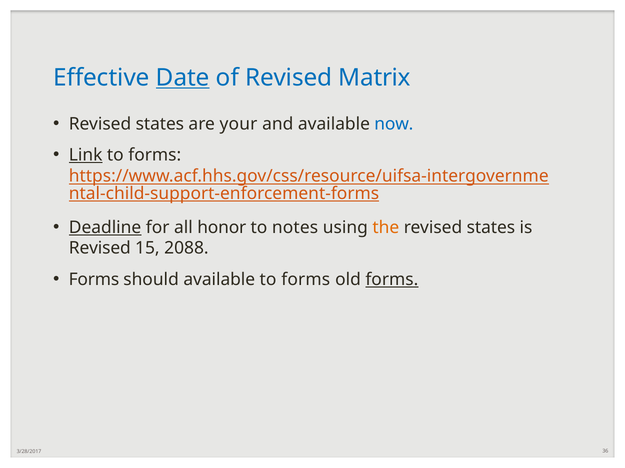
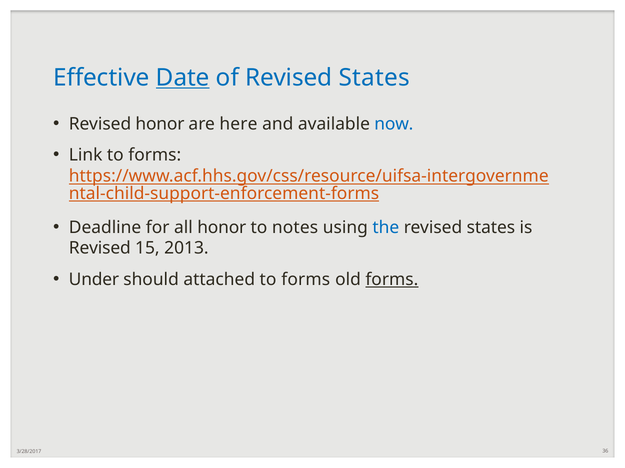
of Revised Matrix: Matrix -> States
states at (160, 124): states -> honor
your: your -> here
Link underline: present -> none
Deadline underline: present -> none
the colour: orange -> blue
2088: 2088 -> 2013
Forms at (94, 280): Forms -> Under
should available: available -> attached
